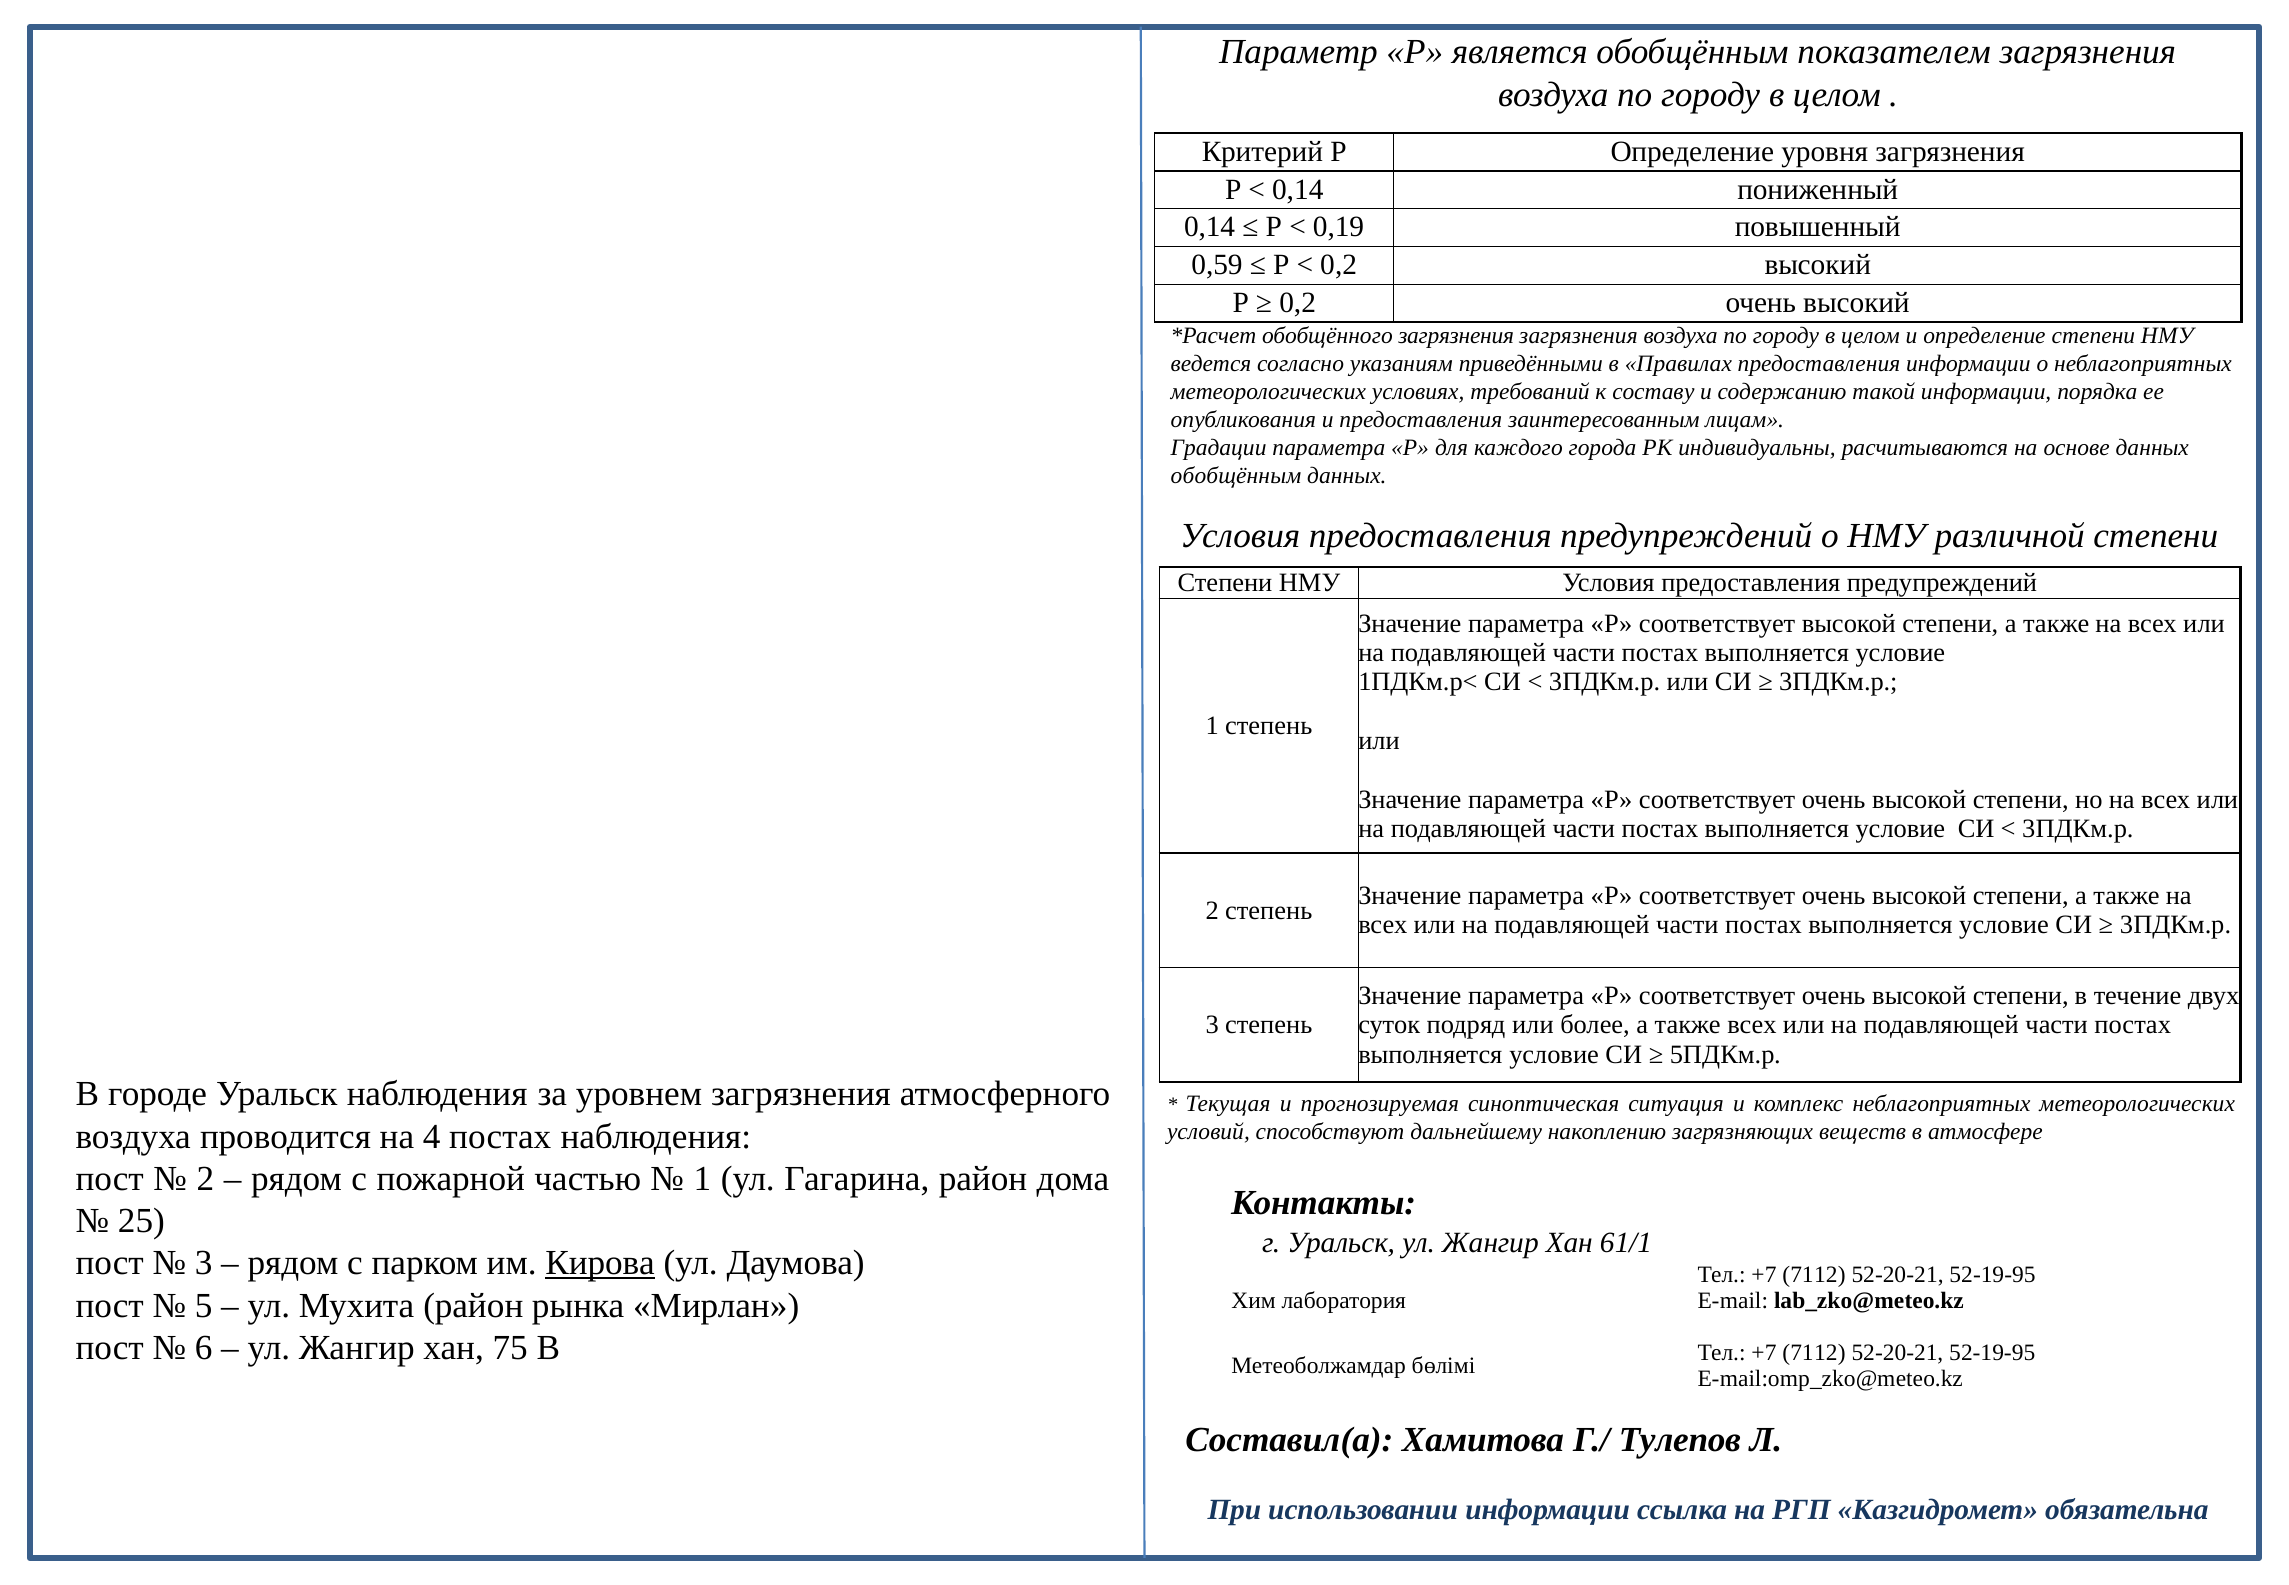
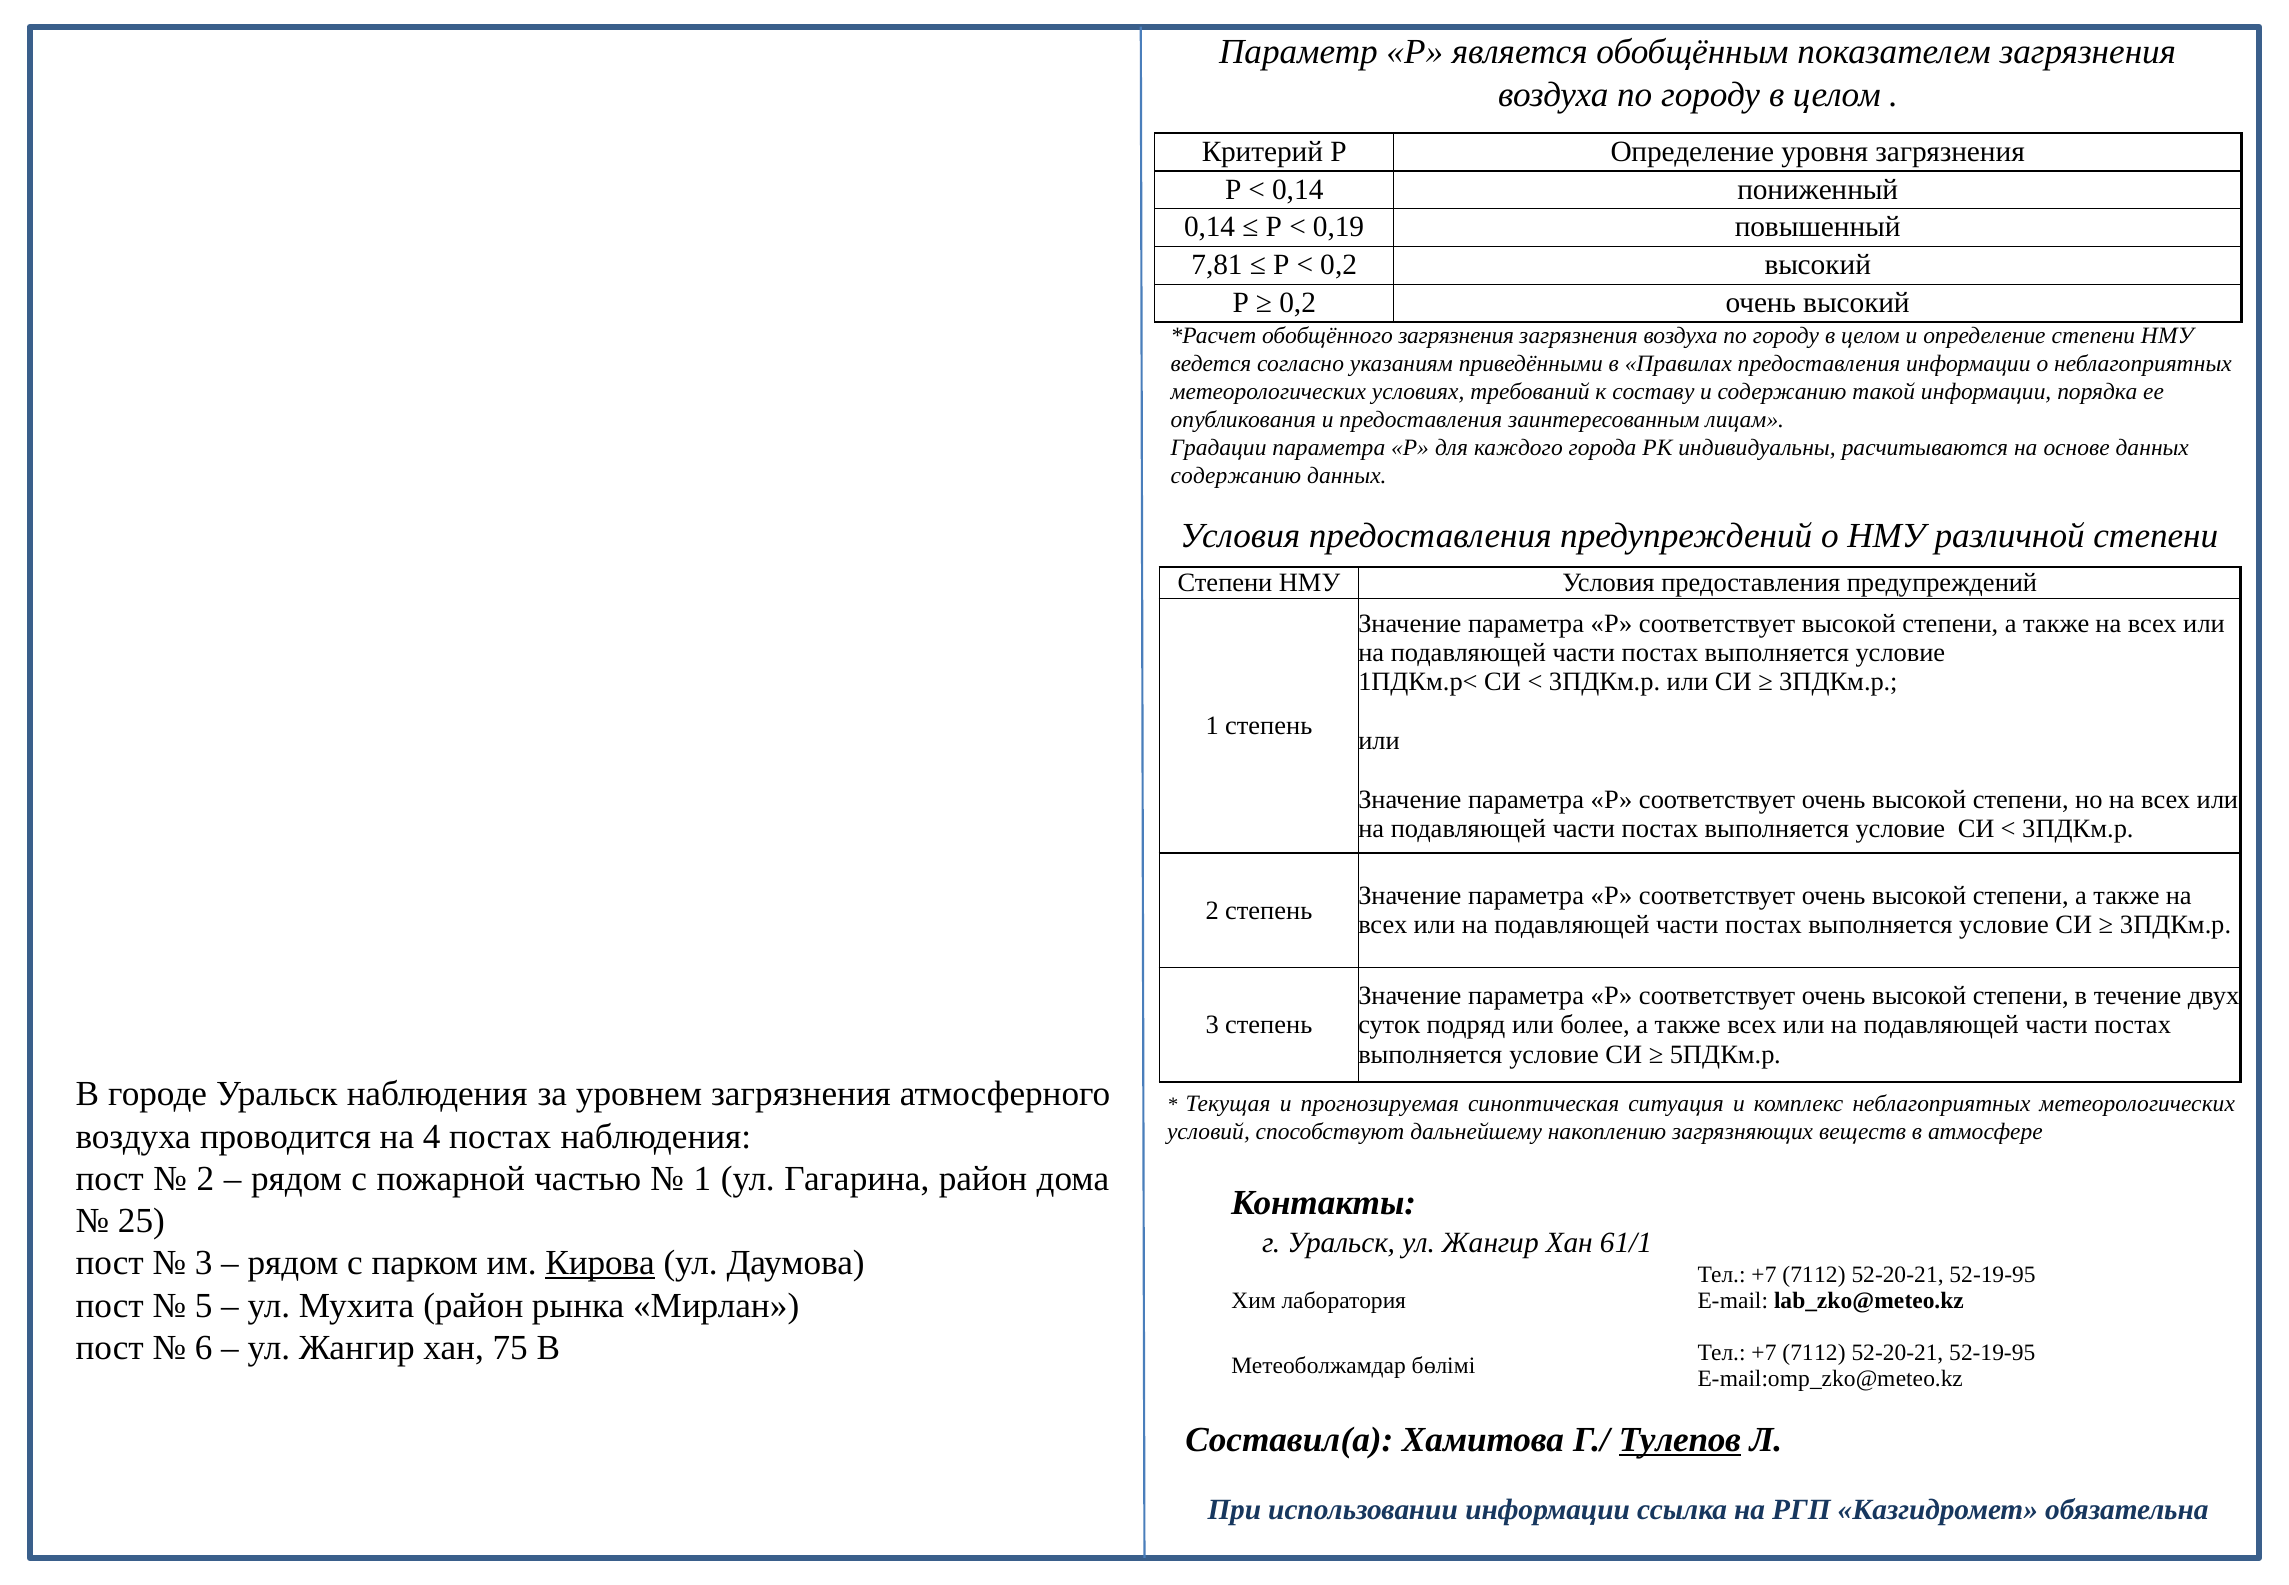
0,59: 0,59 -> 7,81
обобщённым at (1236, 476): обобщённым -> содержанию
Тулепов underline: none -> present
